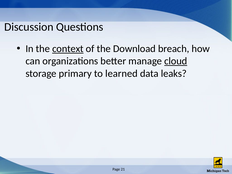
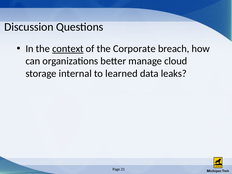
Download: Download -> Corporate
cloud underline: present -> none
primary: primary -> internal
